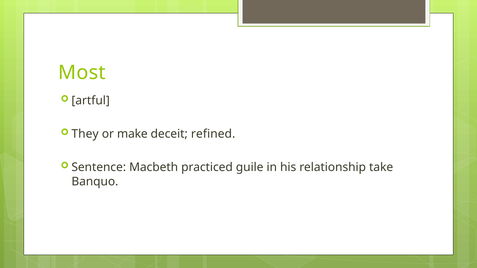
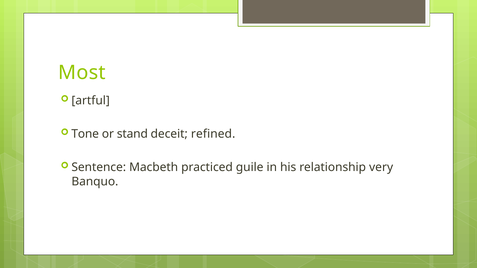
They: They -> Tone
make: make -> stand
take: take -> very
